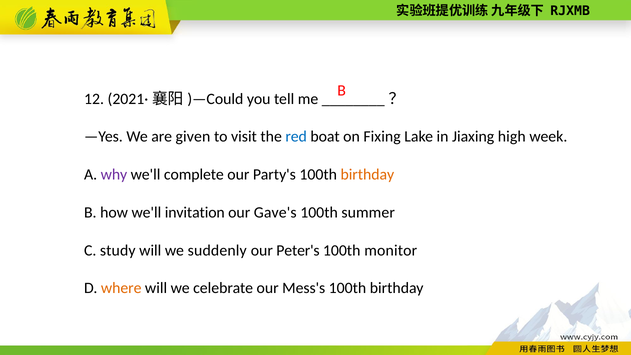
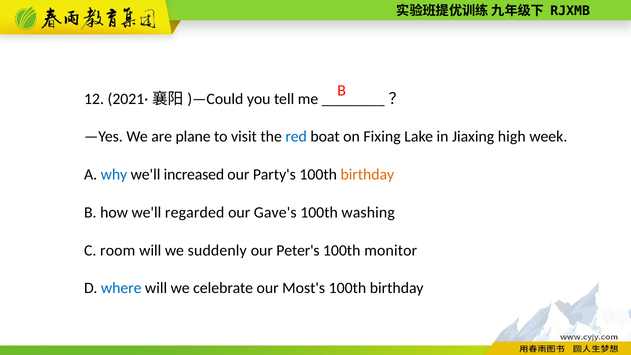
given: given -> plane
why colour: purple -> blue
complete: complete -> increased
invitation: invitation -> regarded
summer: summer -> washing
study: study -> room
where colour: orange -> blue
Mess's: Mess's -> Most's
